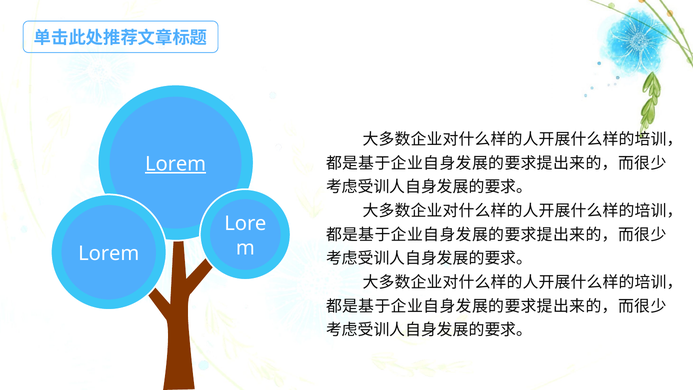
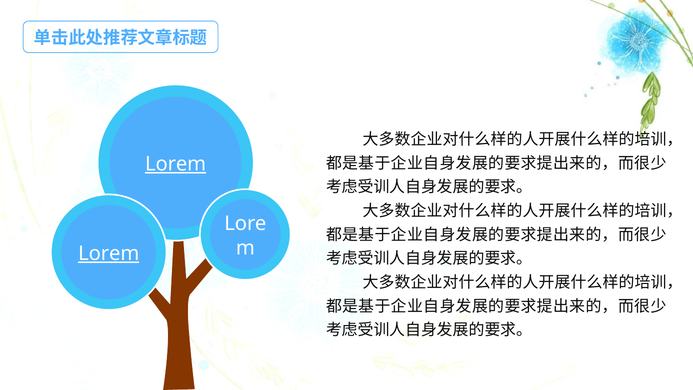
Lorem at (109, 253) underline: none -> present
